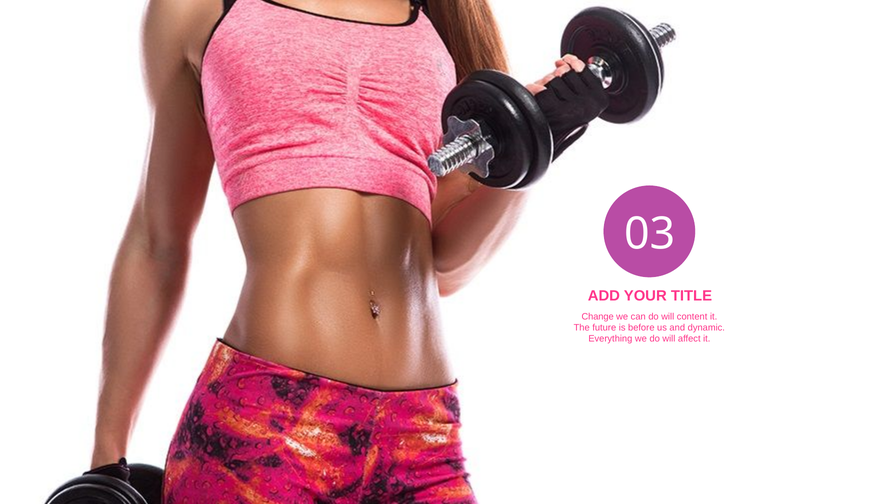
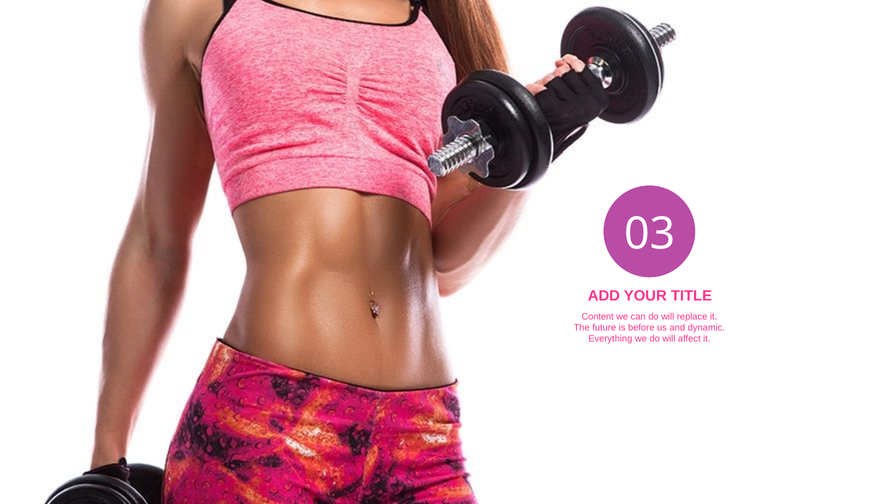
Change: Change -> Content
content: content -> replace
